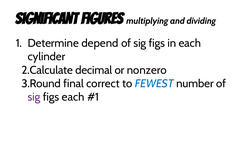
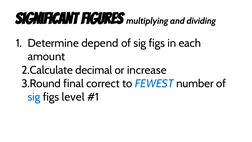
cylinder: cylinder -> amount
nonzero: nonzero -> increase
sig at (34, 97) colour: purple -> blue
figs each: each -> level
